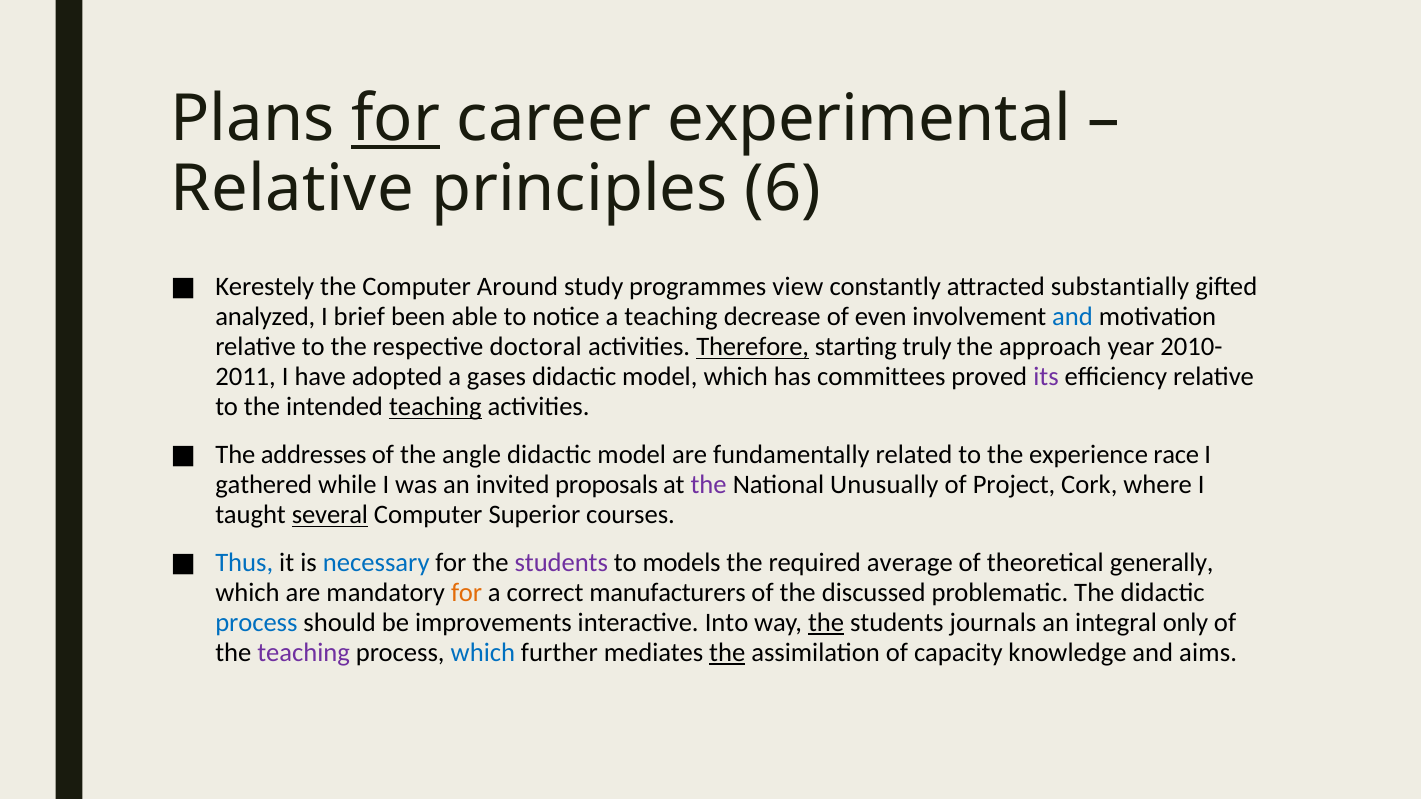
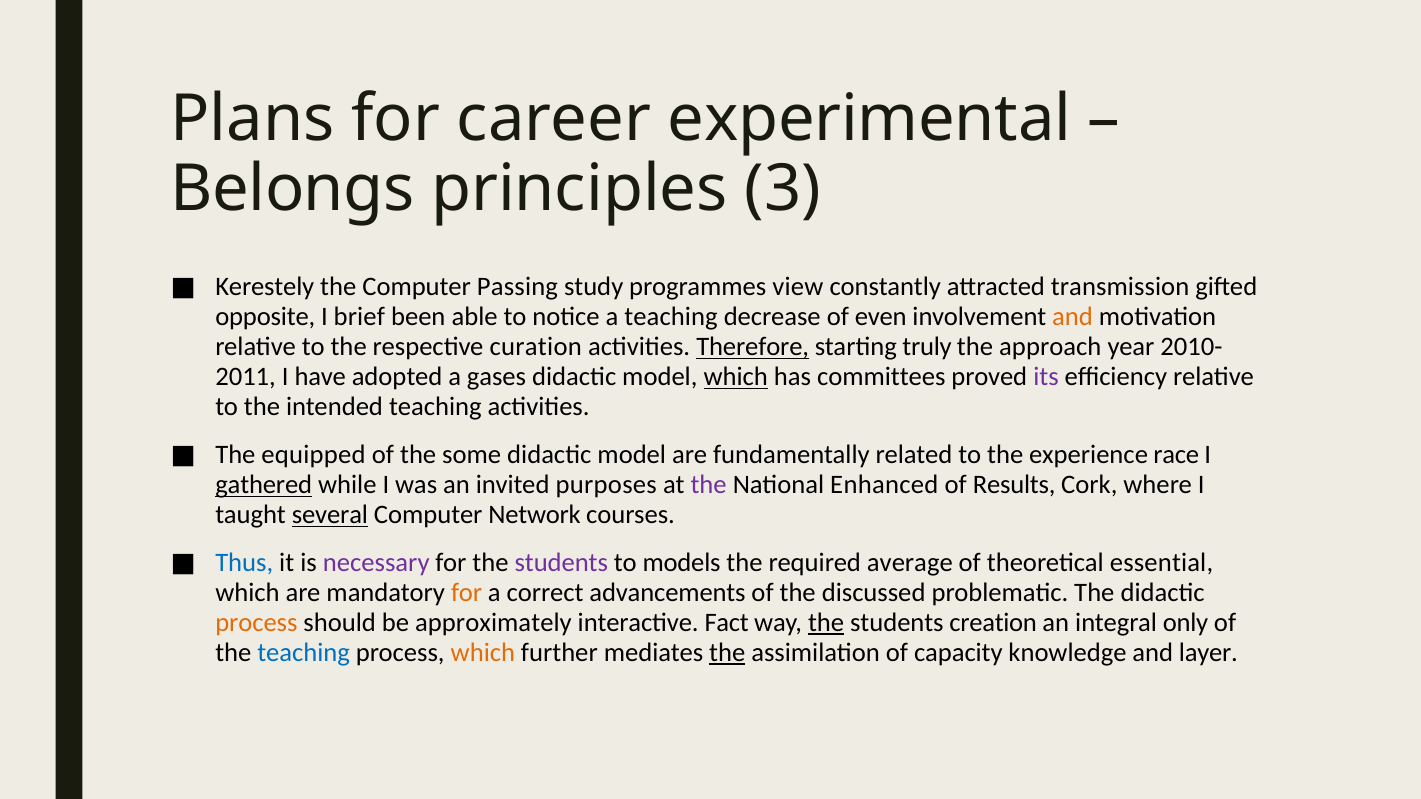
for at (396, 119) underline: present -> none
Relative at (292, 189): Relative -> Belongs
6: 6 -> 3
Around: Around -> Passing
substantially: substantially -> transmission
analyzed: analyzed -> opposite
and at (1073, 317) colour: blue -> orange
doctoral: doctoral -> curation
which at (736, 377) underline: none -> present
teaching at (435, 407) underline: present -> none
addresses: addresses -> equipped
angle: angle -> some
gathered underline: none -> present
proposals: proposals -> purposes
Unusually: Unusually -> Enhanced
Project: Project -> Results
Superior: Superior -> Network
necessary colour: blue -> purple
generally: generally -> essential
manufacturers: manufacturers -> advancements
process at (256, 623) colour: blue -> orange
improvements: improvements -> approximately
Into: Into -> Fact
journals: journals -> creation
teaching at (304, 653) colour: purple -> blue
which at (483, 653) colour: blue -> orange
aims: aims -> layer
